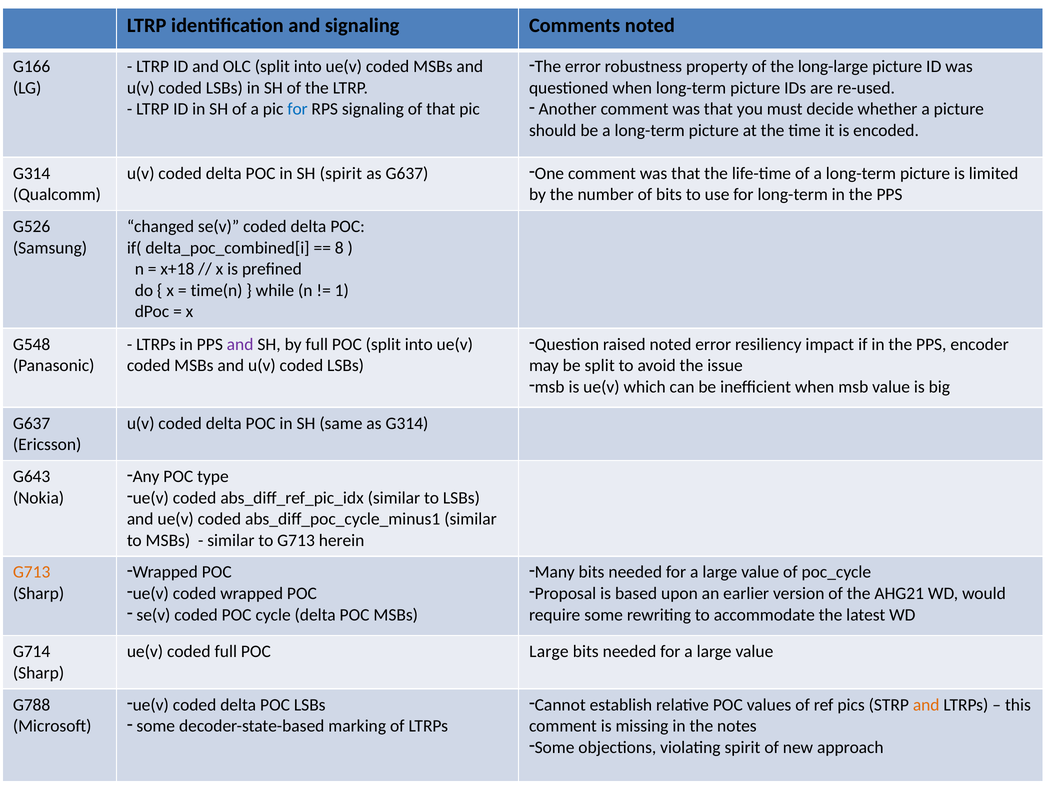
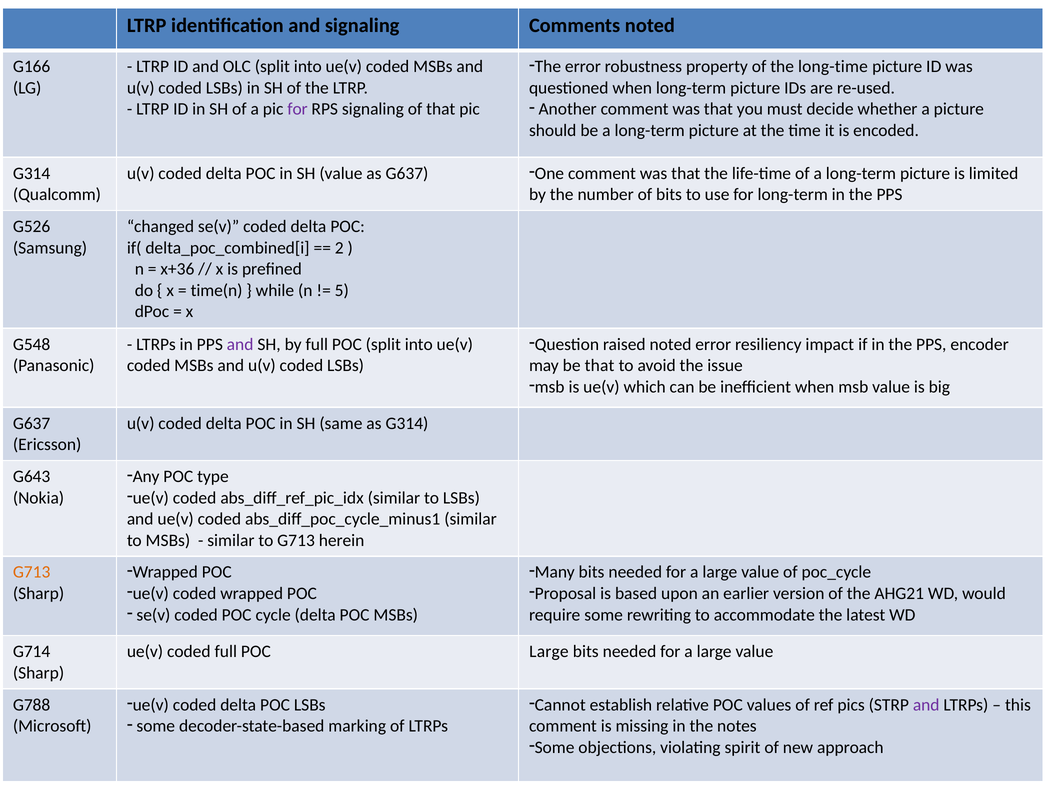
long-large: long-large -> long-time
for at (298, 109) colour: blue -> purple
SH spirit: spirit -> value
8: 8 -> 2
x+18: x+18 -> x+36
1: 1 -> 5
be split: split -> that
and at (926, 705) colour: orange -> purple
